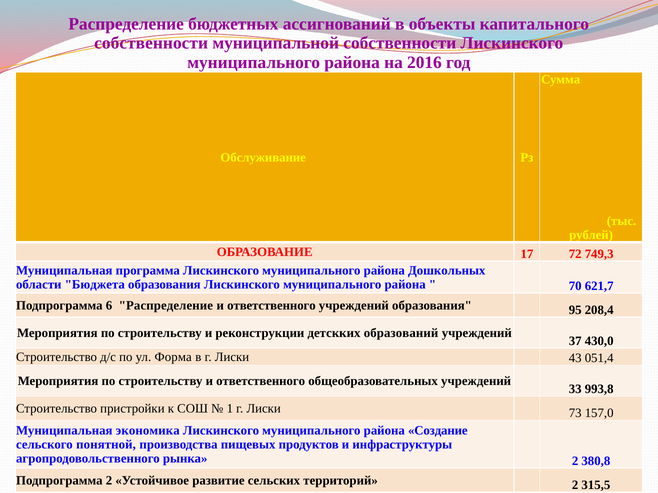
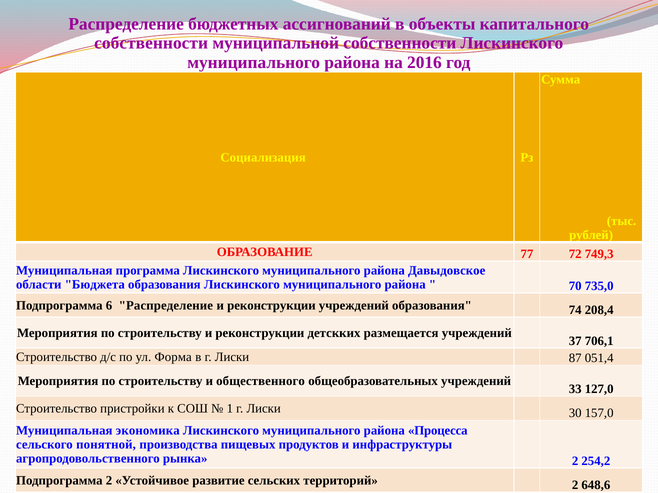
Обслуживание: Обслуживание -> Социализация
17: 17 -> 77
Дошкольных: Дошкольных -> Давыдовское
621,7: 621,7 -> 735,0
ответственного at (271, 306): ответственного -> реконструкции
95: 95 -> 74
образований: образований -> размещается
430,0: 430,0 -> 706,1
43: 43 -> 87
строительству и ответственного: ответственного -> общественного
993,8: 993,8 -> 127,0
73: 73 -> 30
Создание: Создание -> Процесса
380,8: 380,8 -> 254,2
315,5: 315,5 -> 648,6
